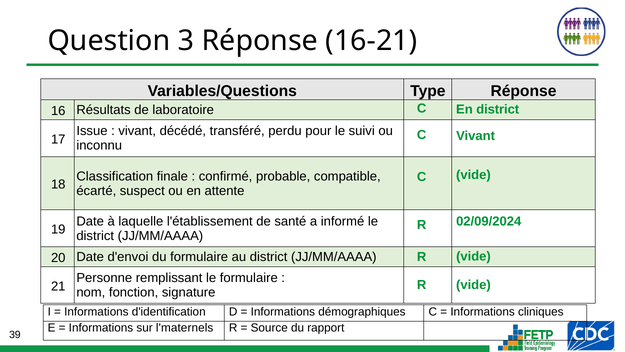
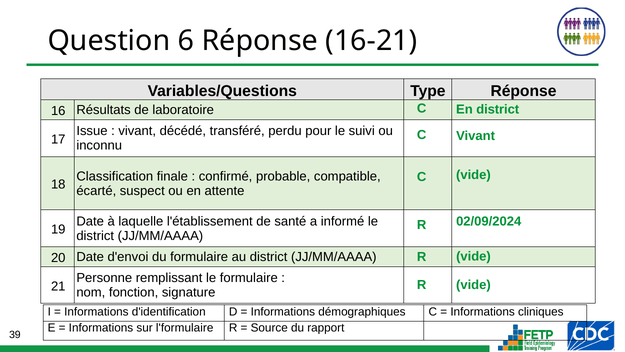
3: 3 -> 6
l'maternels: l'maternels -> l'formulaire
